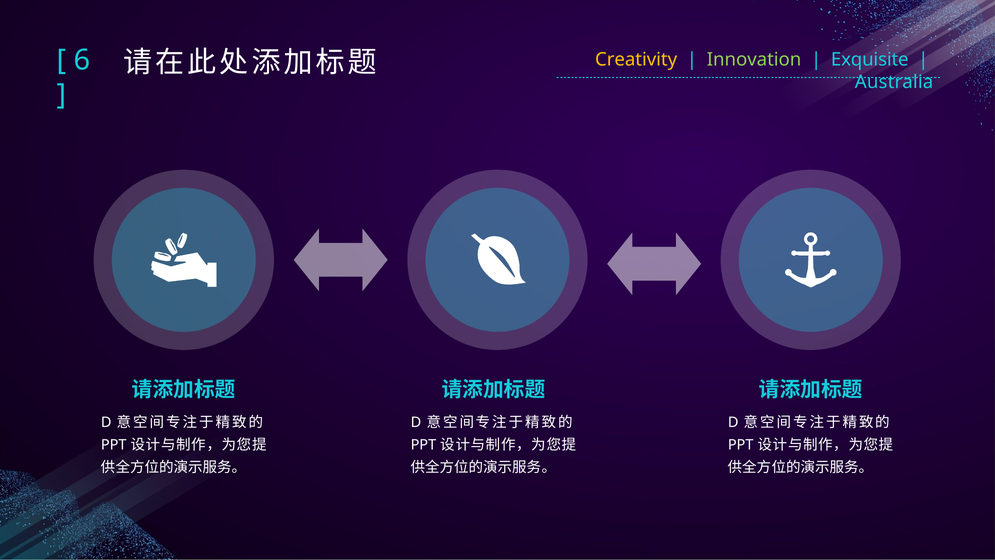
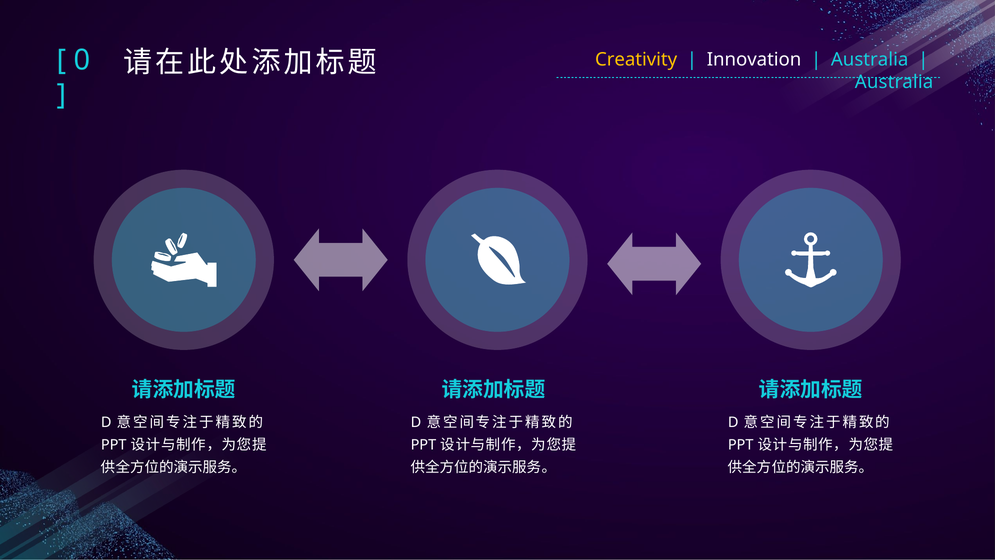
Innovation colour: light green -> white
Exquisite at (870, 60): Exquisite -> Australia
6: 6 -> 0
